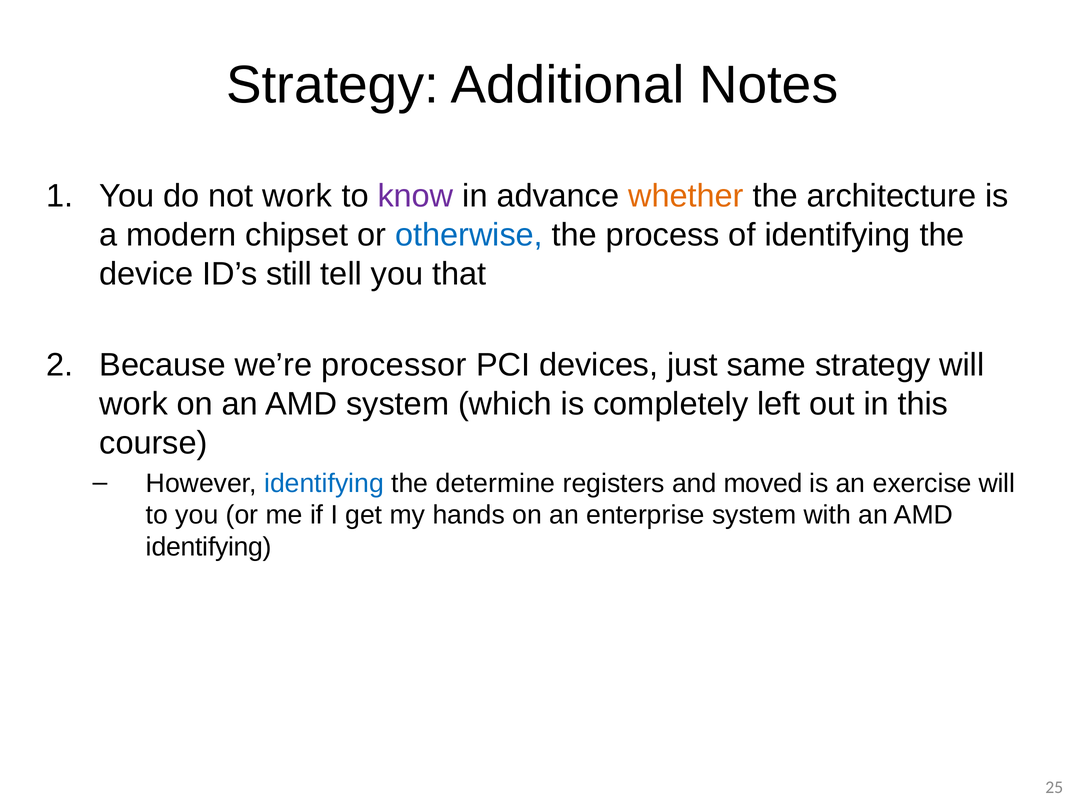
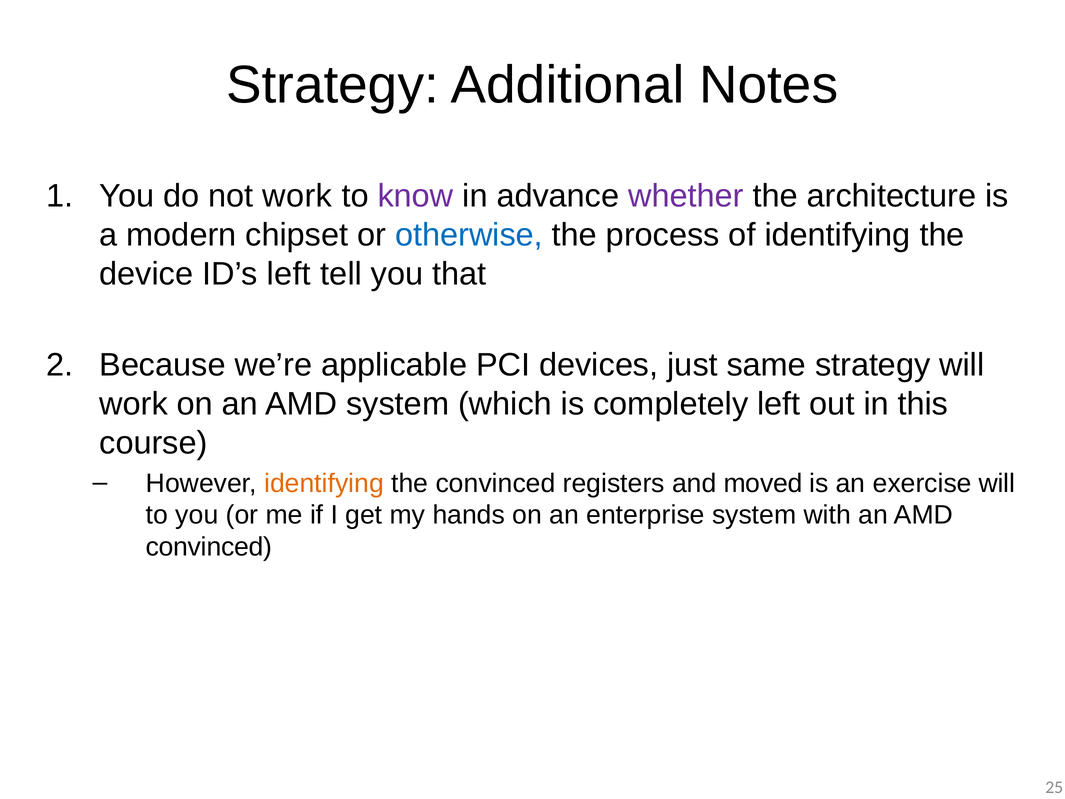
whether colour: orange -> purple
ID’s still: still -> left
processor: processor -> applicable
identifying at (324, 483) colour: blue -> orange
the determine: determine -> convinced
identifying at (209, 547): identifying -> convinced
